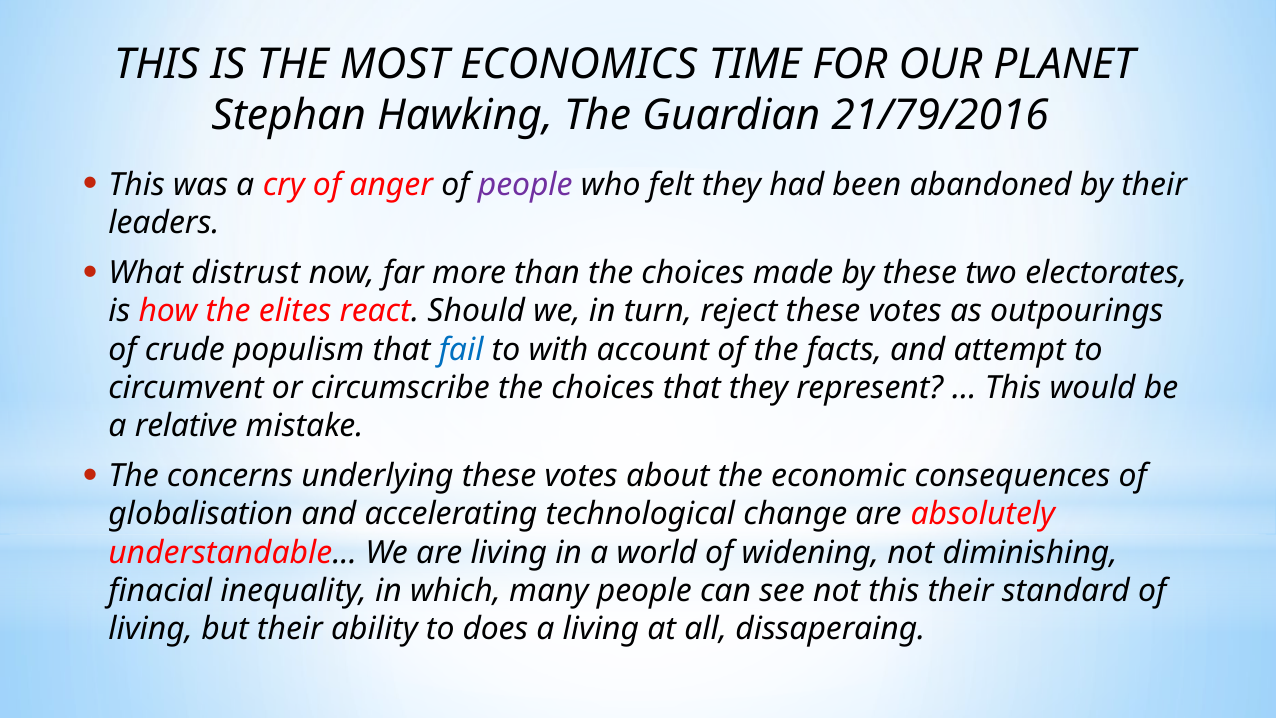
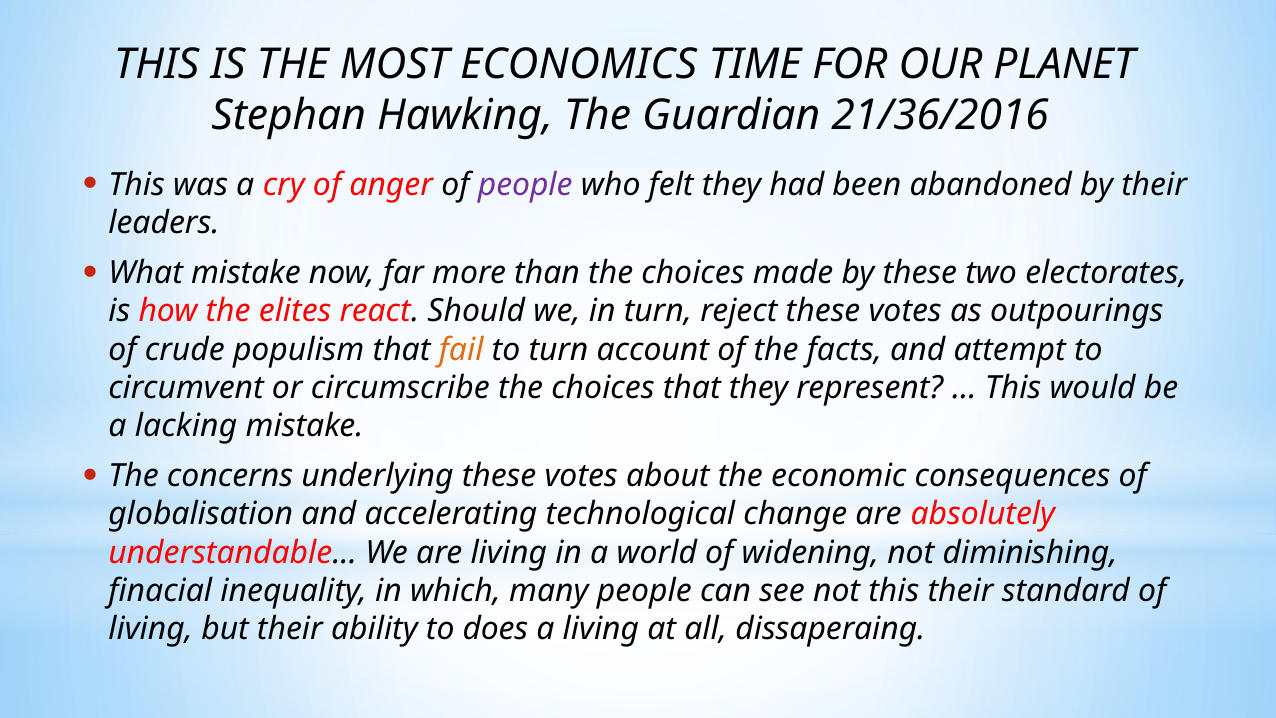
21/79/2016: 21/79/2016 -> 21/36/2016
What distrust: distrust -> mistake
fail colour: blue -> orange
to with: with -> turn
relative: relative -> lacking
